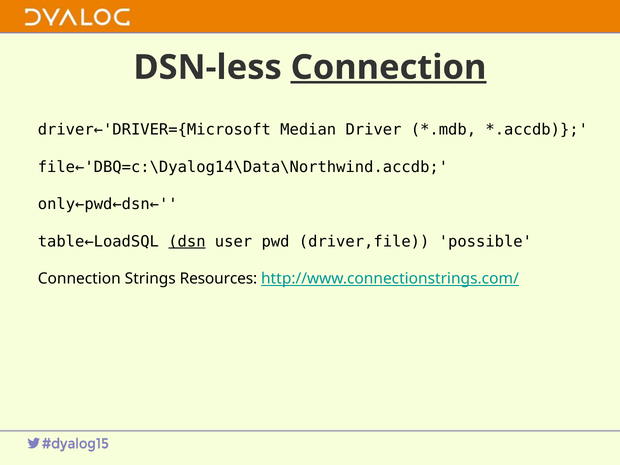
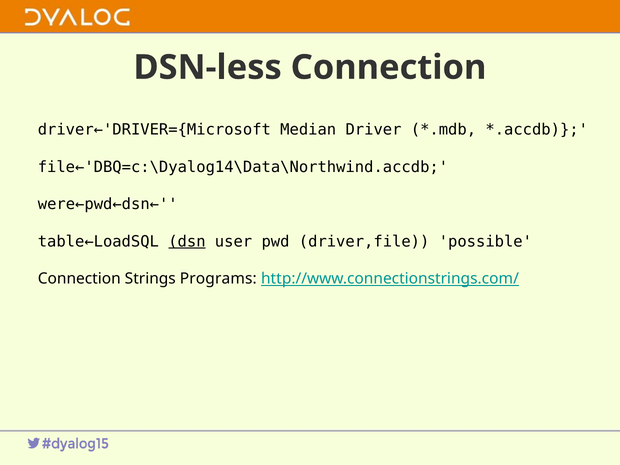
Connection at (389, 67) underline: present -> none
only←pwd←dsn←: only←pwd←dsn← -> were←pwd←dsn←
Resources: Resources -> Programs
